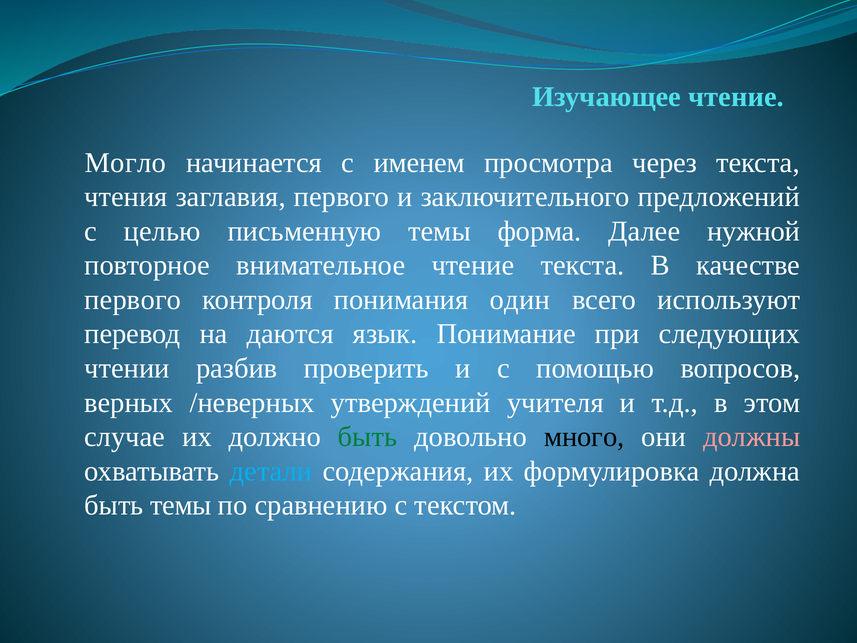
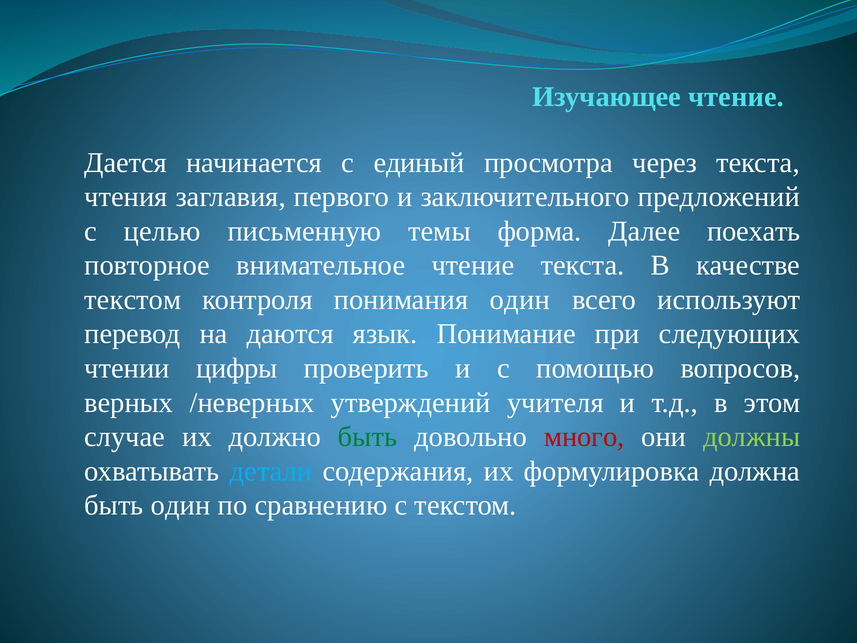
Могло: Могло -> Дается
именем: именем -> единый
нужной: нужной -> поехать
первого at (133, 300): первого -> текстом
разбив: разбив -> цифры
много colour: black -> red
должны colour: pink -> light green
быть темы: темы -> один
